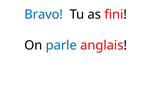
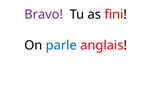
Bravo colour: blue -> purple
